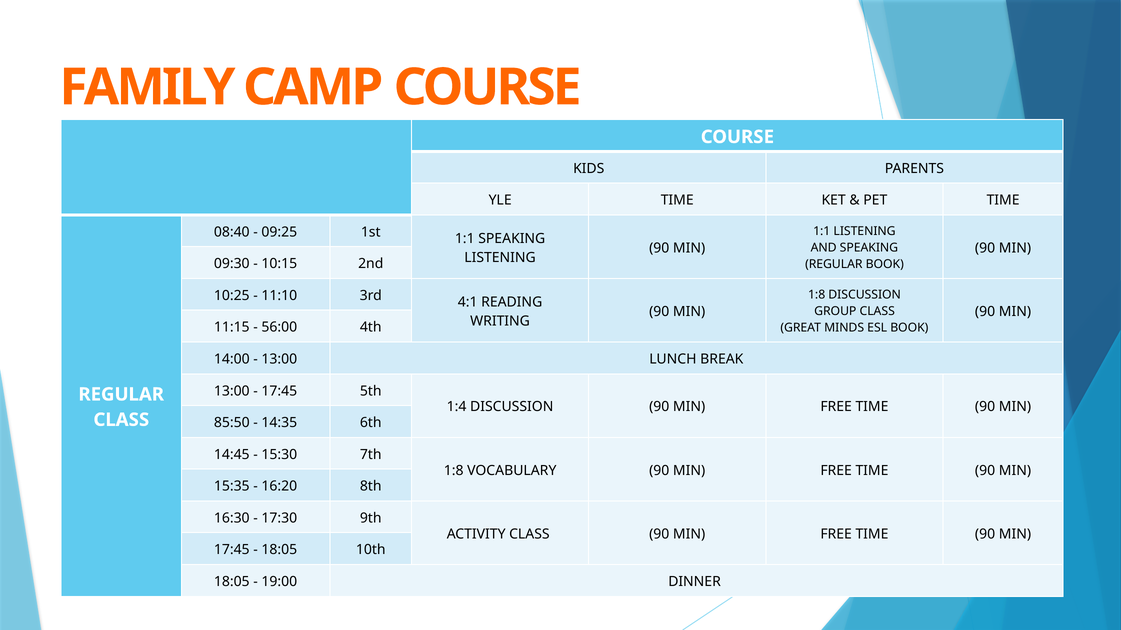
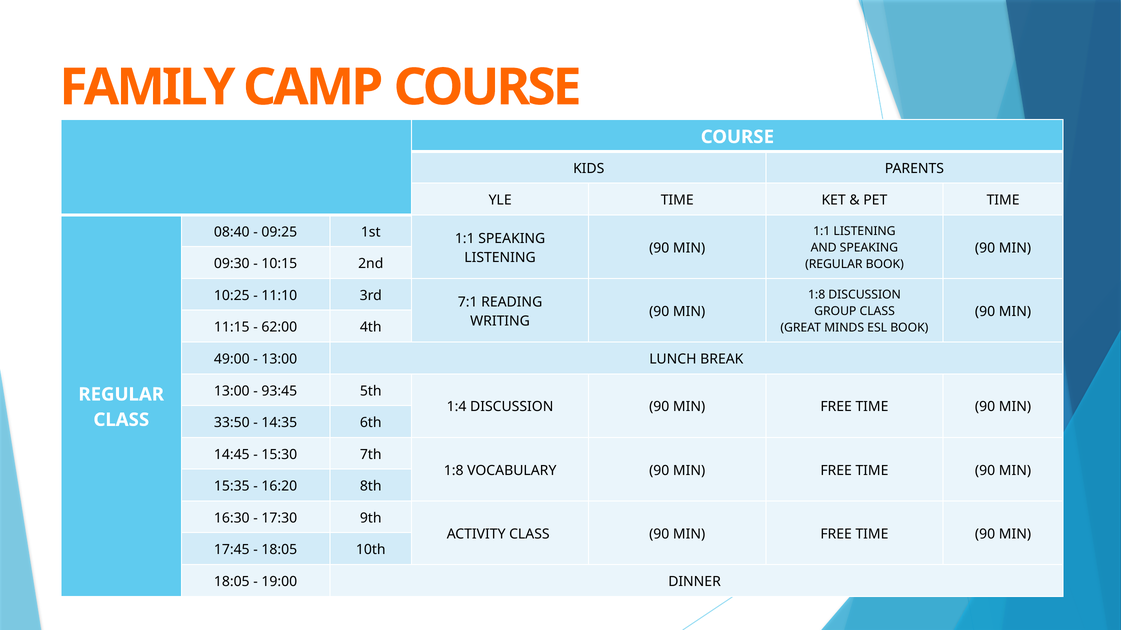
4:1: 4:1 -> 7:1
56:00: 56:00 -> 62:00
14:00: 14:00 -> 49:00
17:45 at (279, 391): 17:45 -> 93:45
85:50: 85:50 -> 33:50
